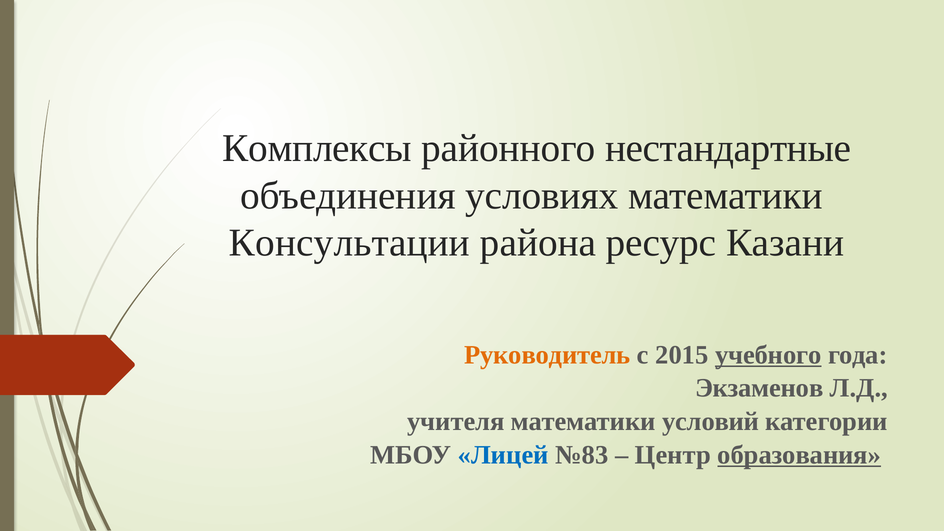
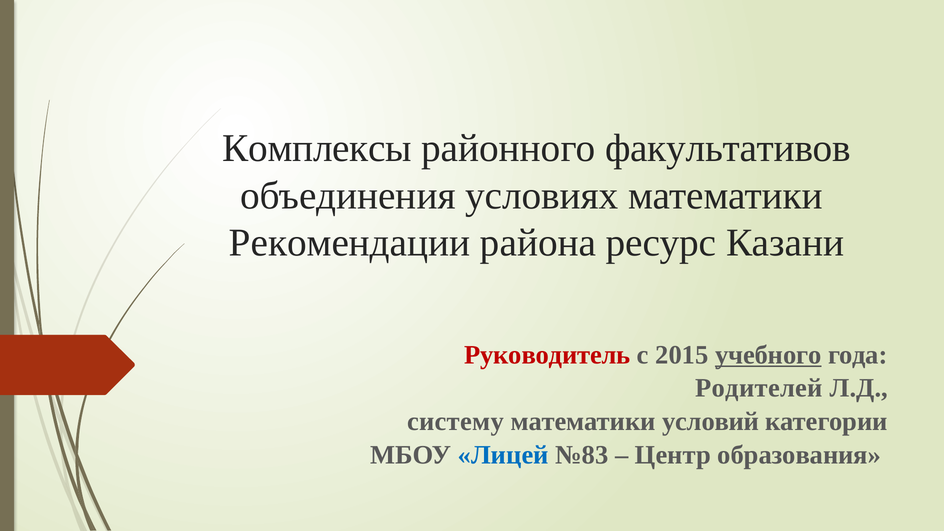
нестандартные: нестандартные -> факультативов
Консультации: Консультации -> Рекомендации
Руководитель colour: orange -> red
Экзаменов: Экзаменов -> Родителей
учителя: учителя -> систему
образования underline: present -> none
